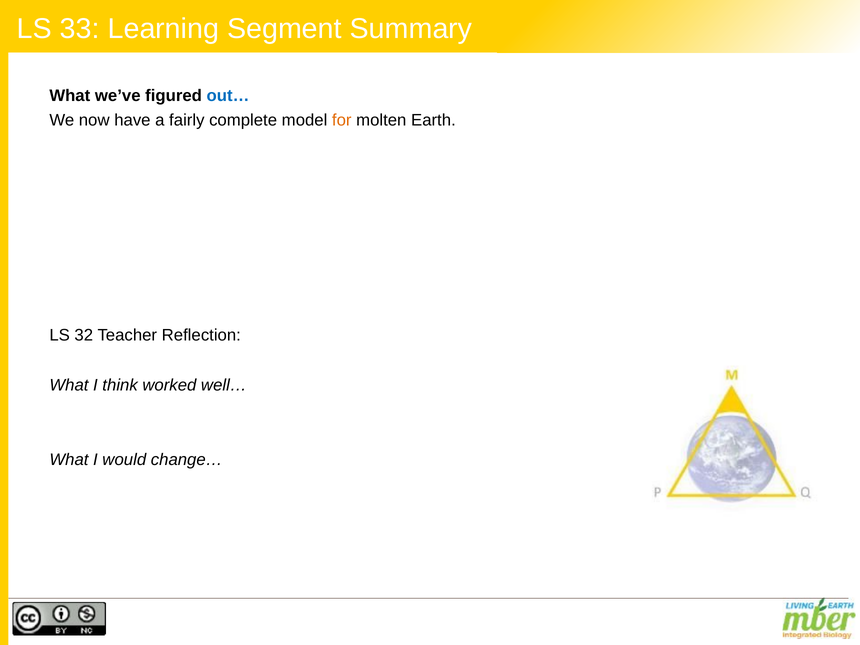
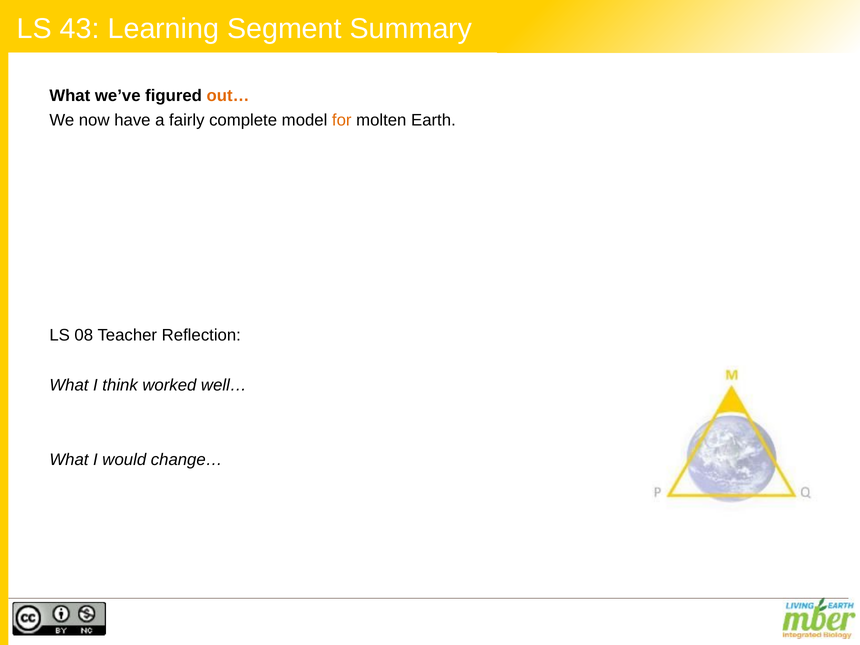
33: 33 -> 43
out… colour: blue -> orange
32: 32 -> 08
